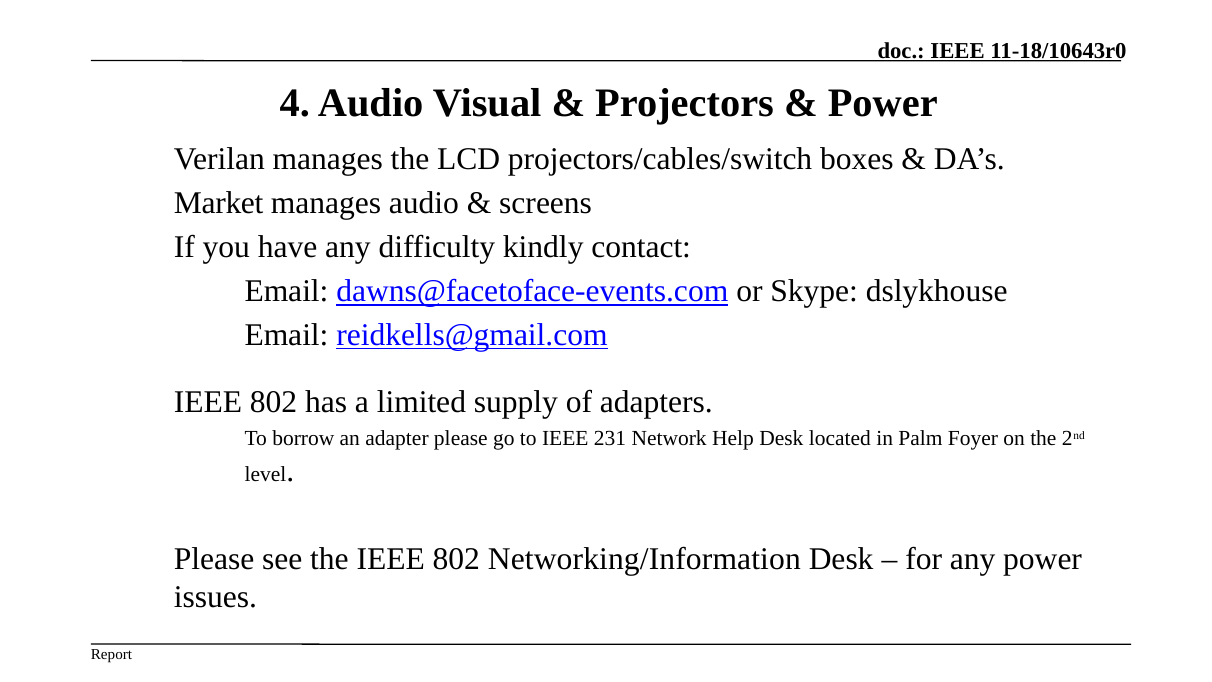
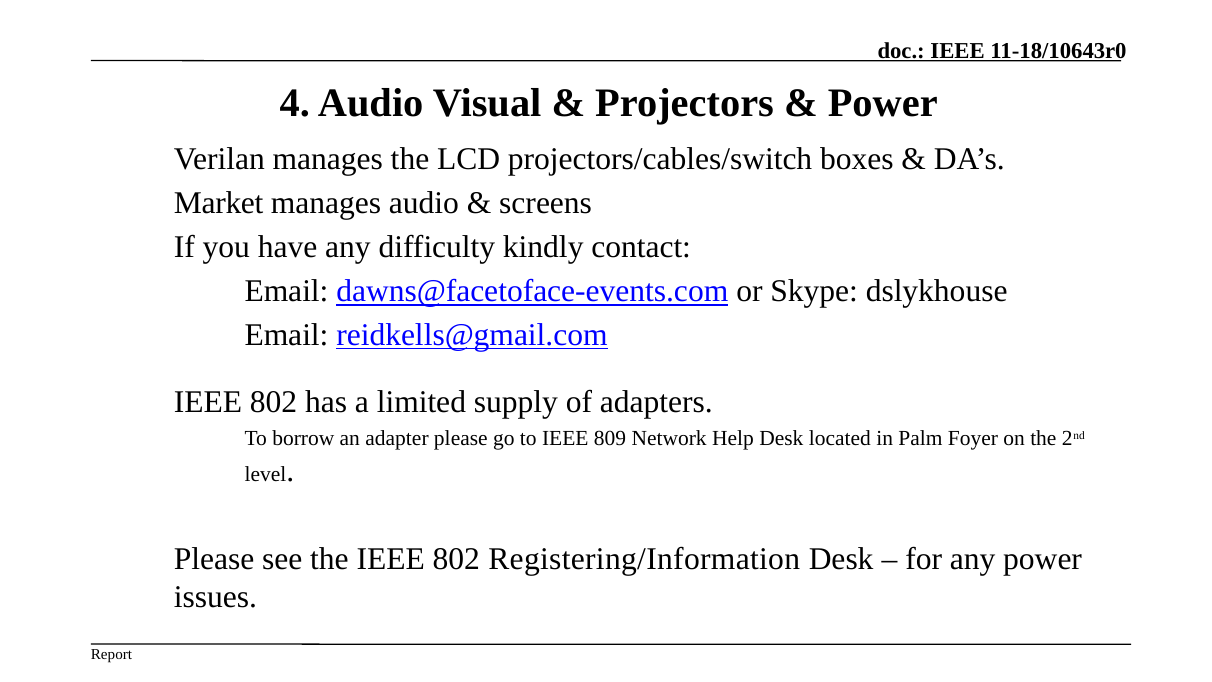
231: 231 -> 809
Networking/Information: Networking/Information -> Registering/Information
